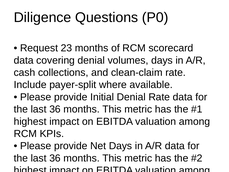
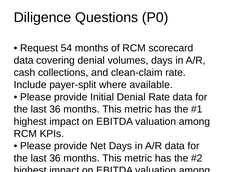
23: 23 -> 54
